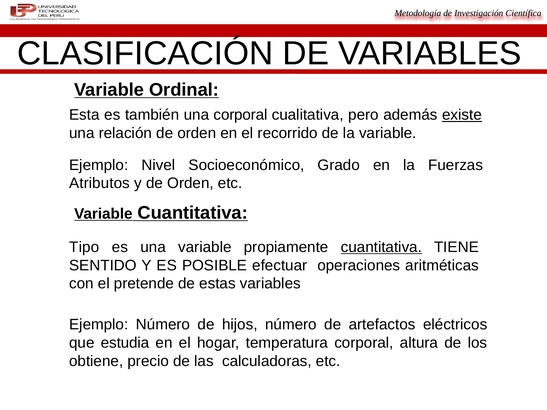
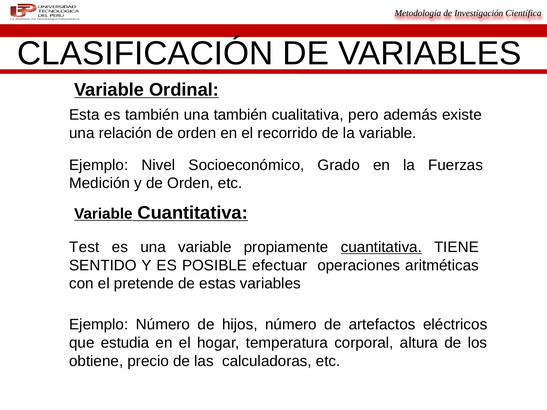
una corporal: corporal -> también
existe underline: present -> none
Atributos: Atributos -> Medición
Tipo: Tipo -> Test
